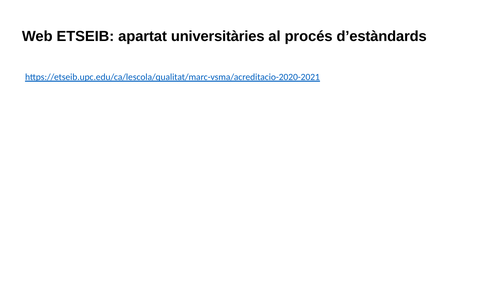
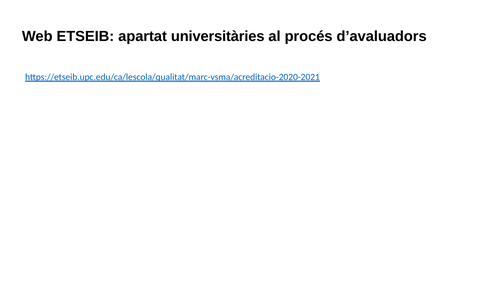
d’estàndards: d’estàndards -> d’avaluadors
